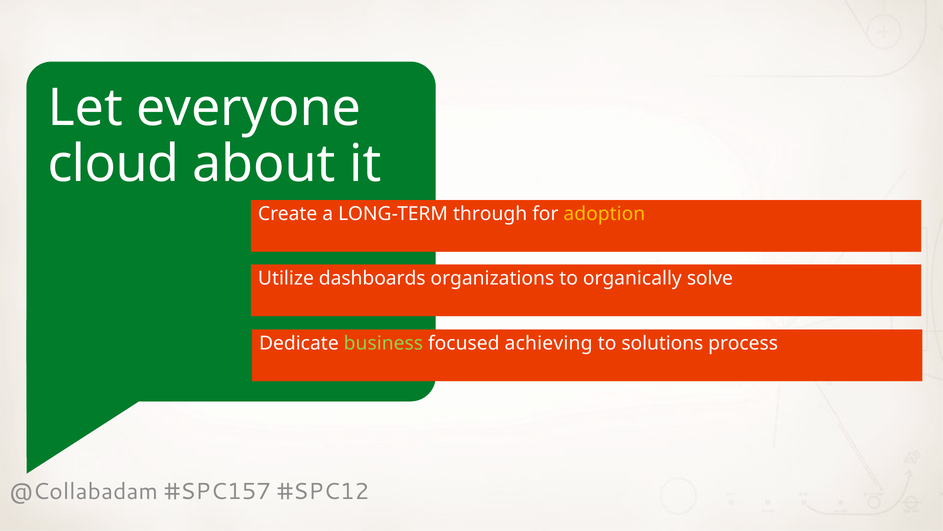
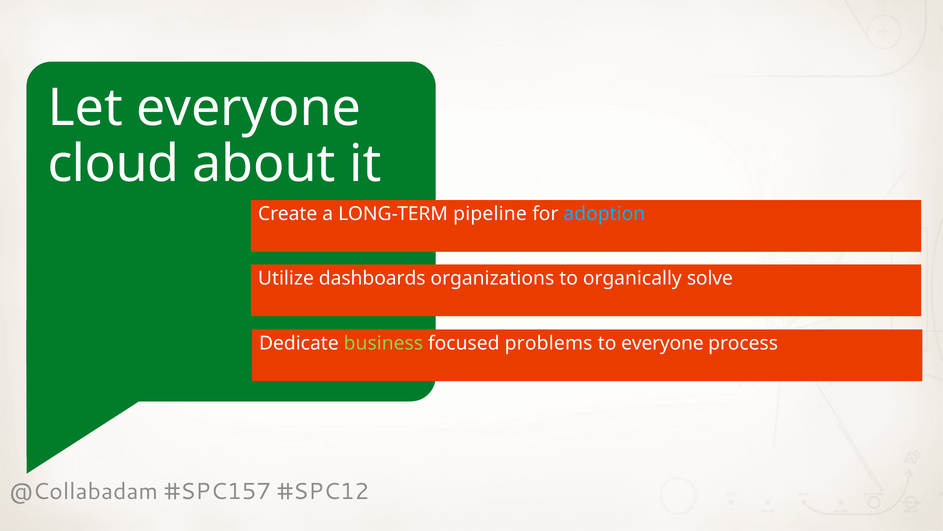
through: through -> pipeline
adoption colour: yellow -> light blue
achieving: achieving -> problems
to solutions: solutions -> everyone
